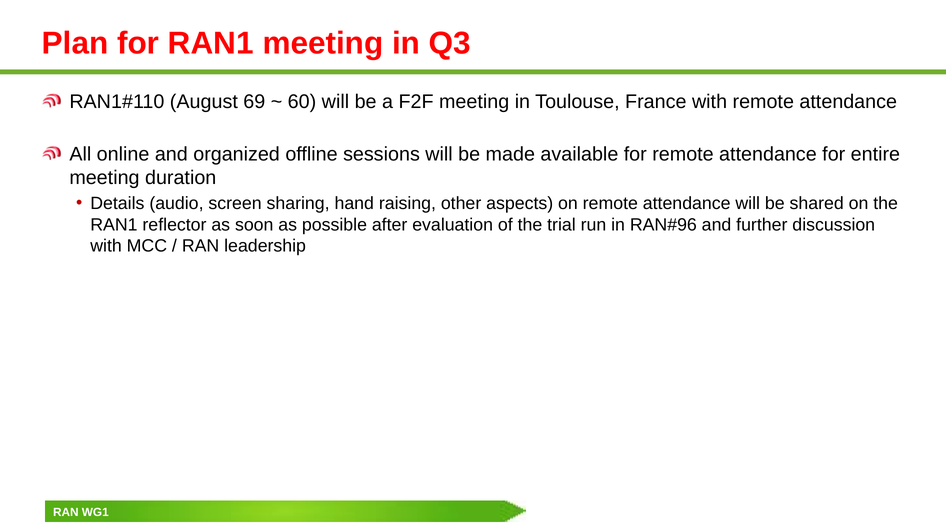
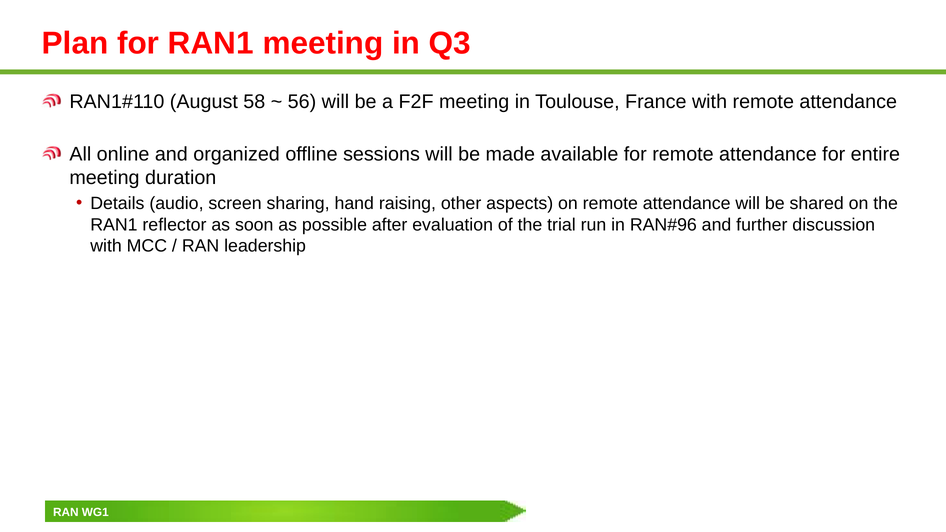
69: 69 -> 58
60: 60 -> 56
